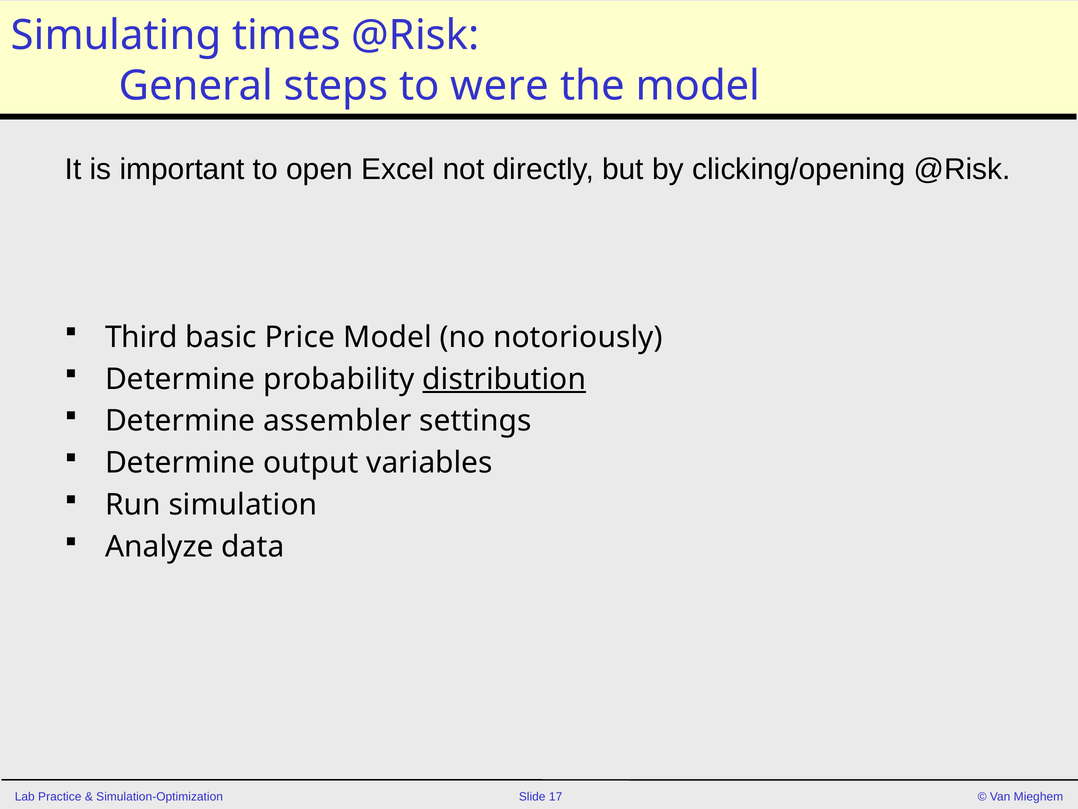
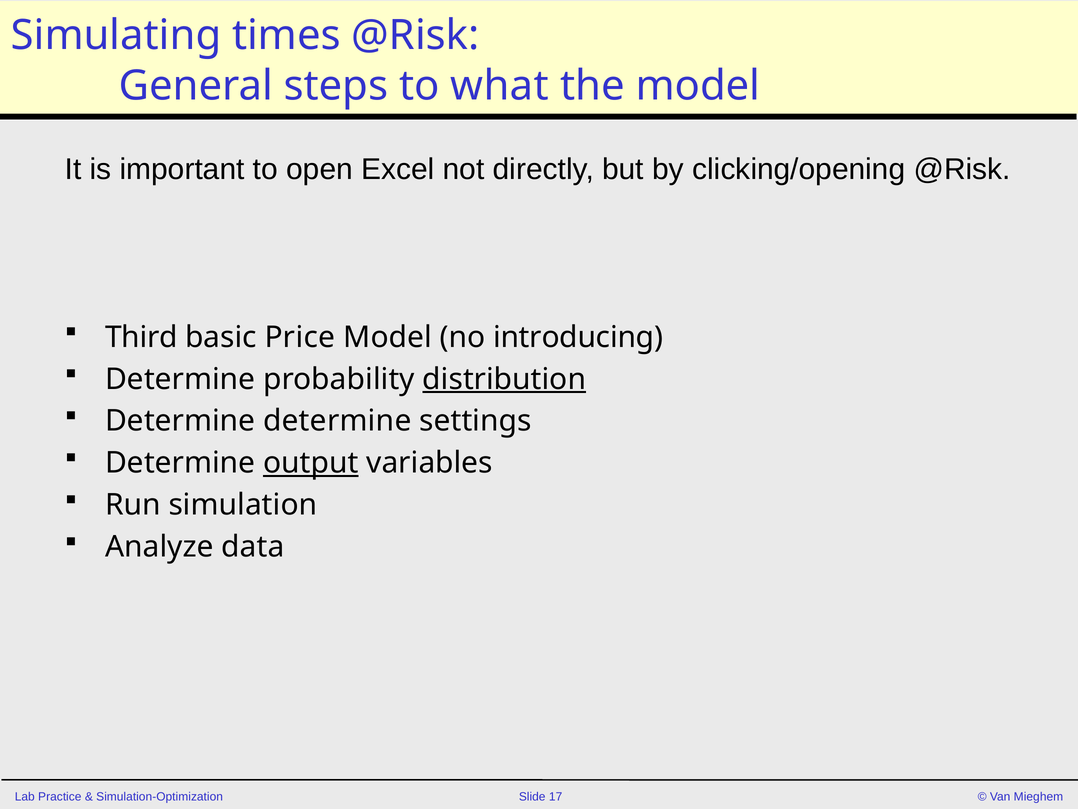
were: were -> what
notoriously: notoriously -> introducing
Determine assembler: assembler -> determine
output underline: none -> present
